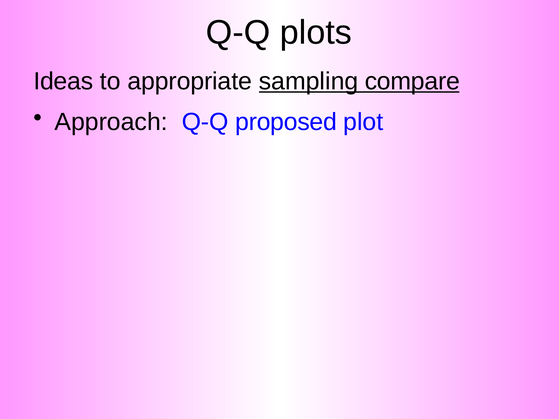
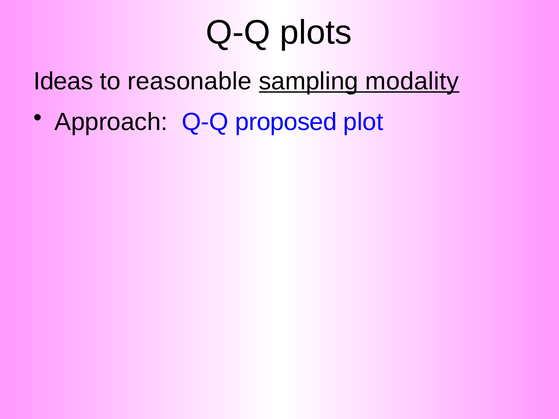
appropriate: appropriate -> reasonable
compare: compare -> modality
